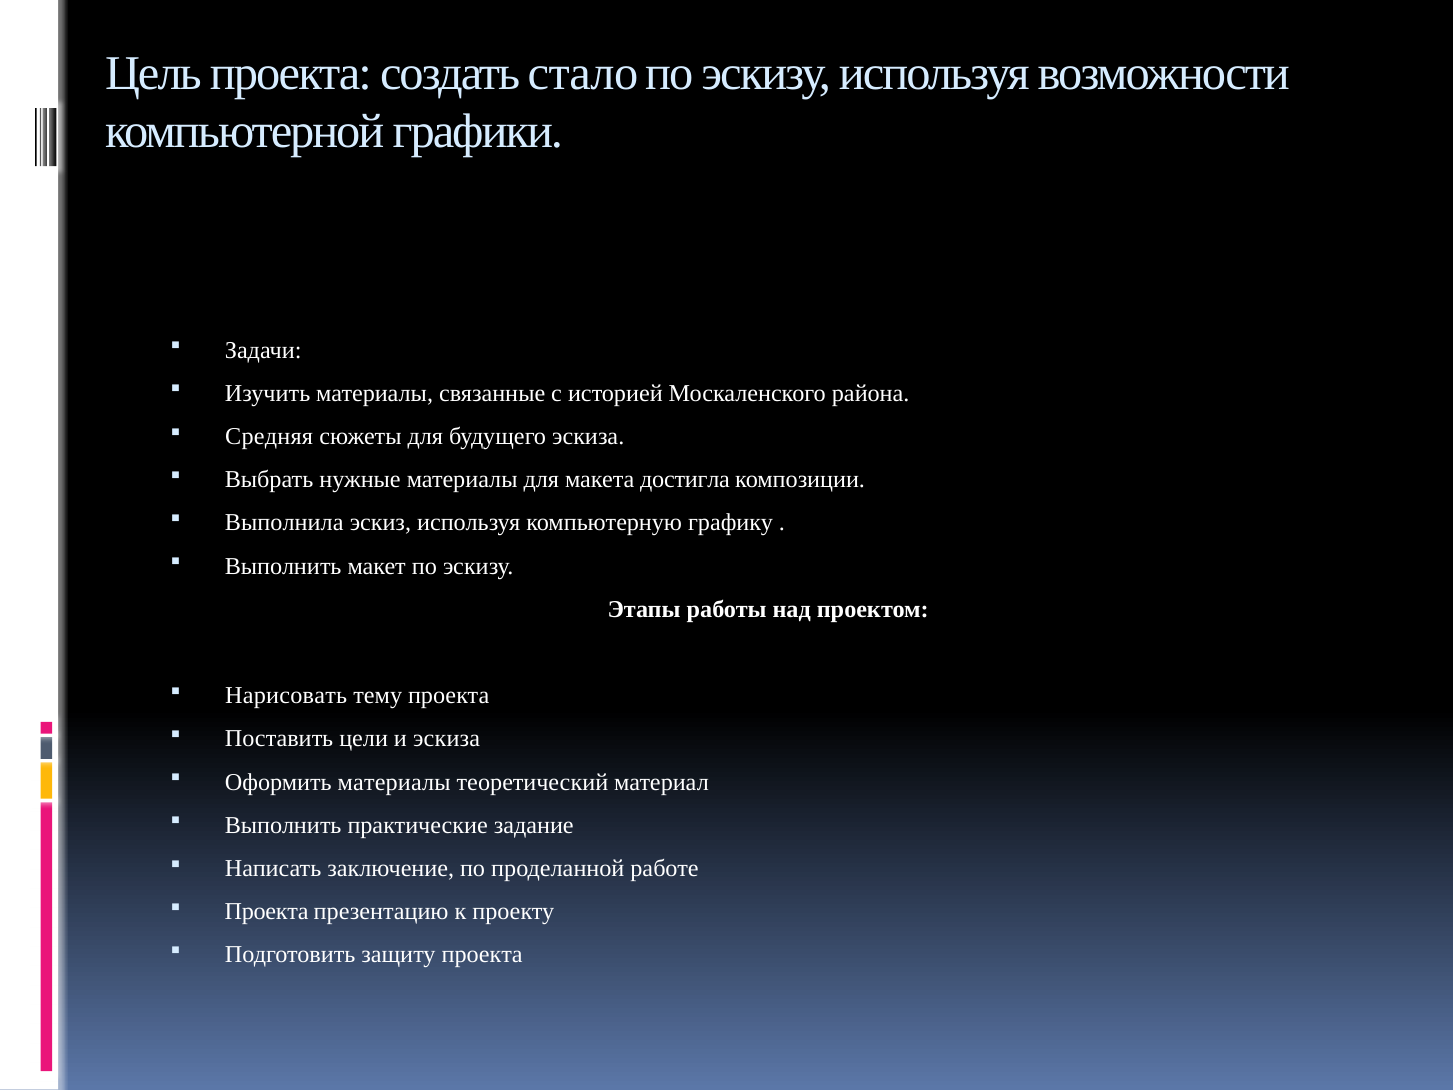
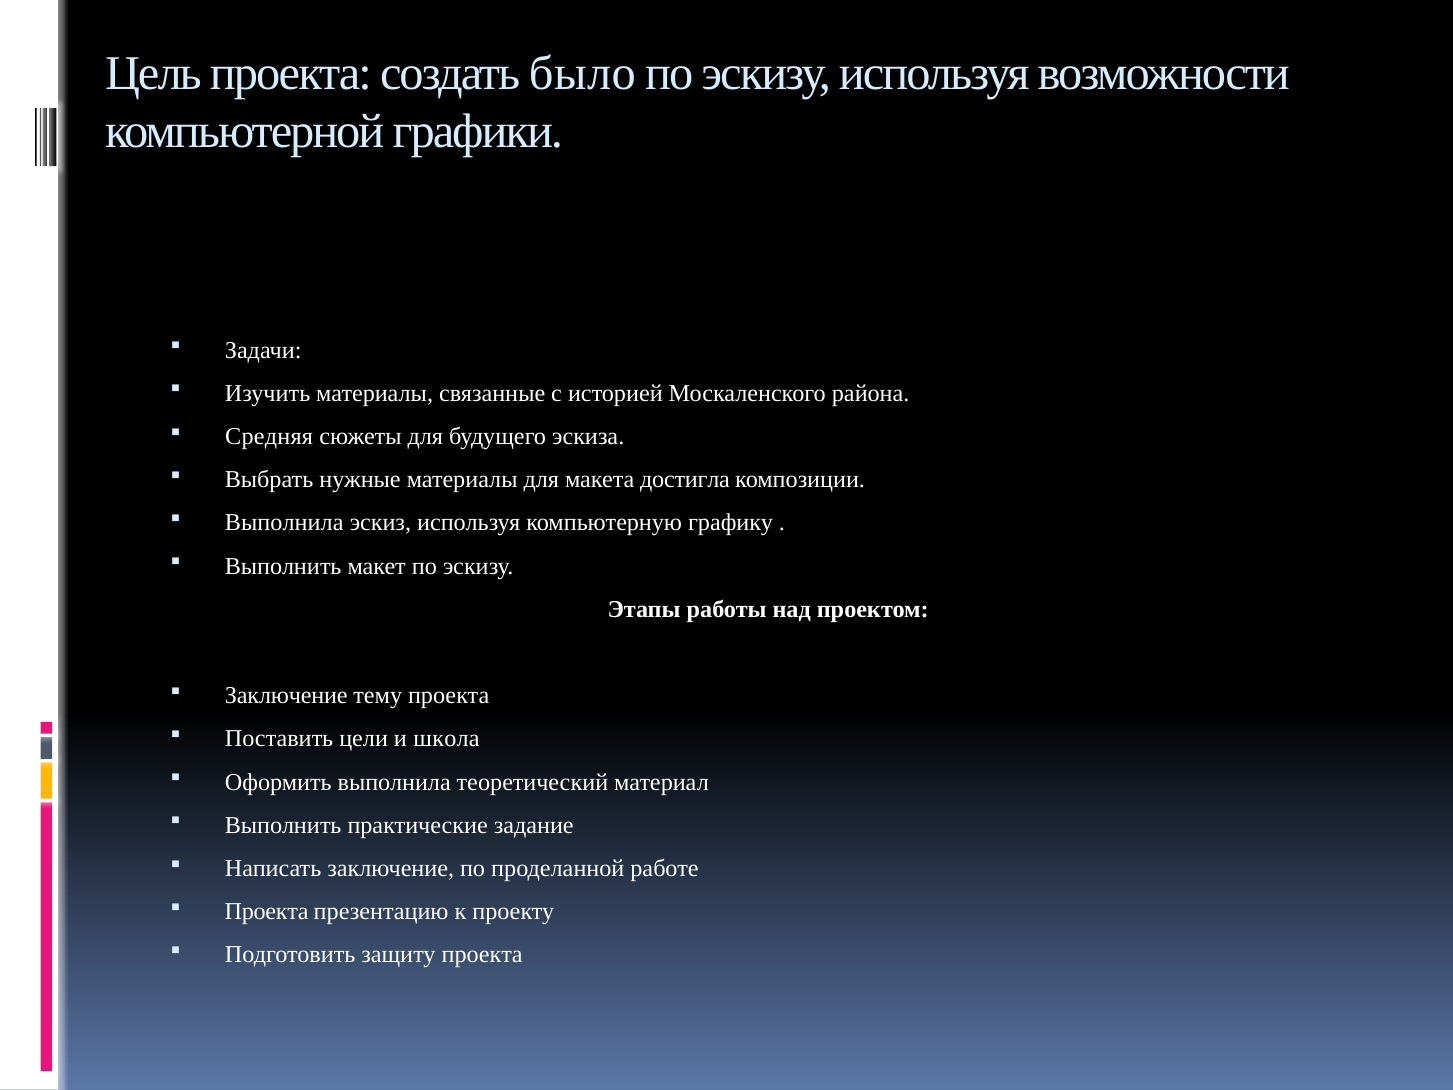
стало: стало -> было
Нарисовать at (286, 695): Нарисовать -> Заключение
и эскиза: эскиза -> школа
Оформить материалы: материалы -> выполнила
